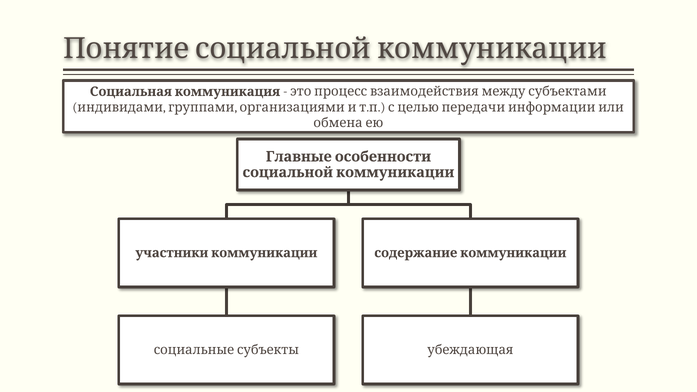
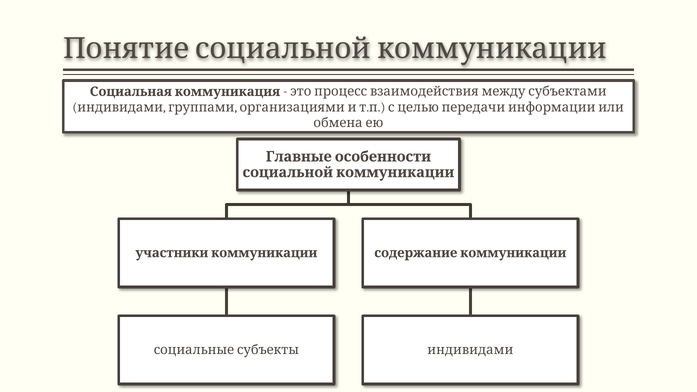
убеждающая at (470, 350): убеждающая -> индивидами
